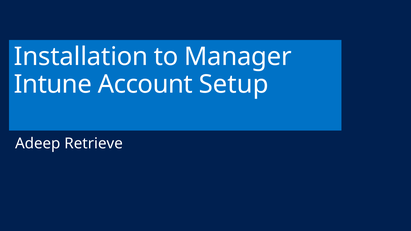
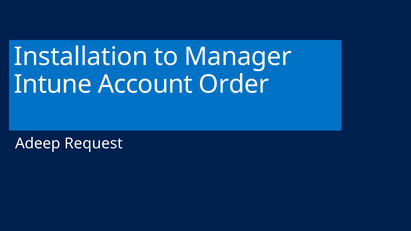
Setup: Setup -> Order
Retrieve: Retrieve -> Request
